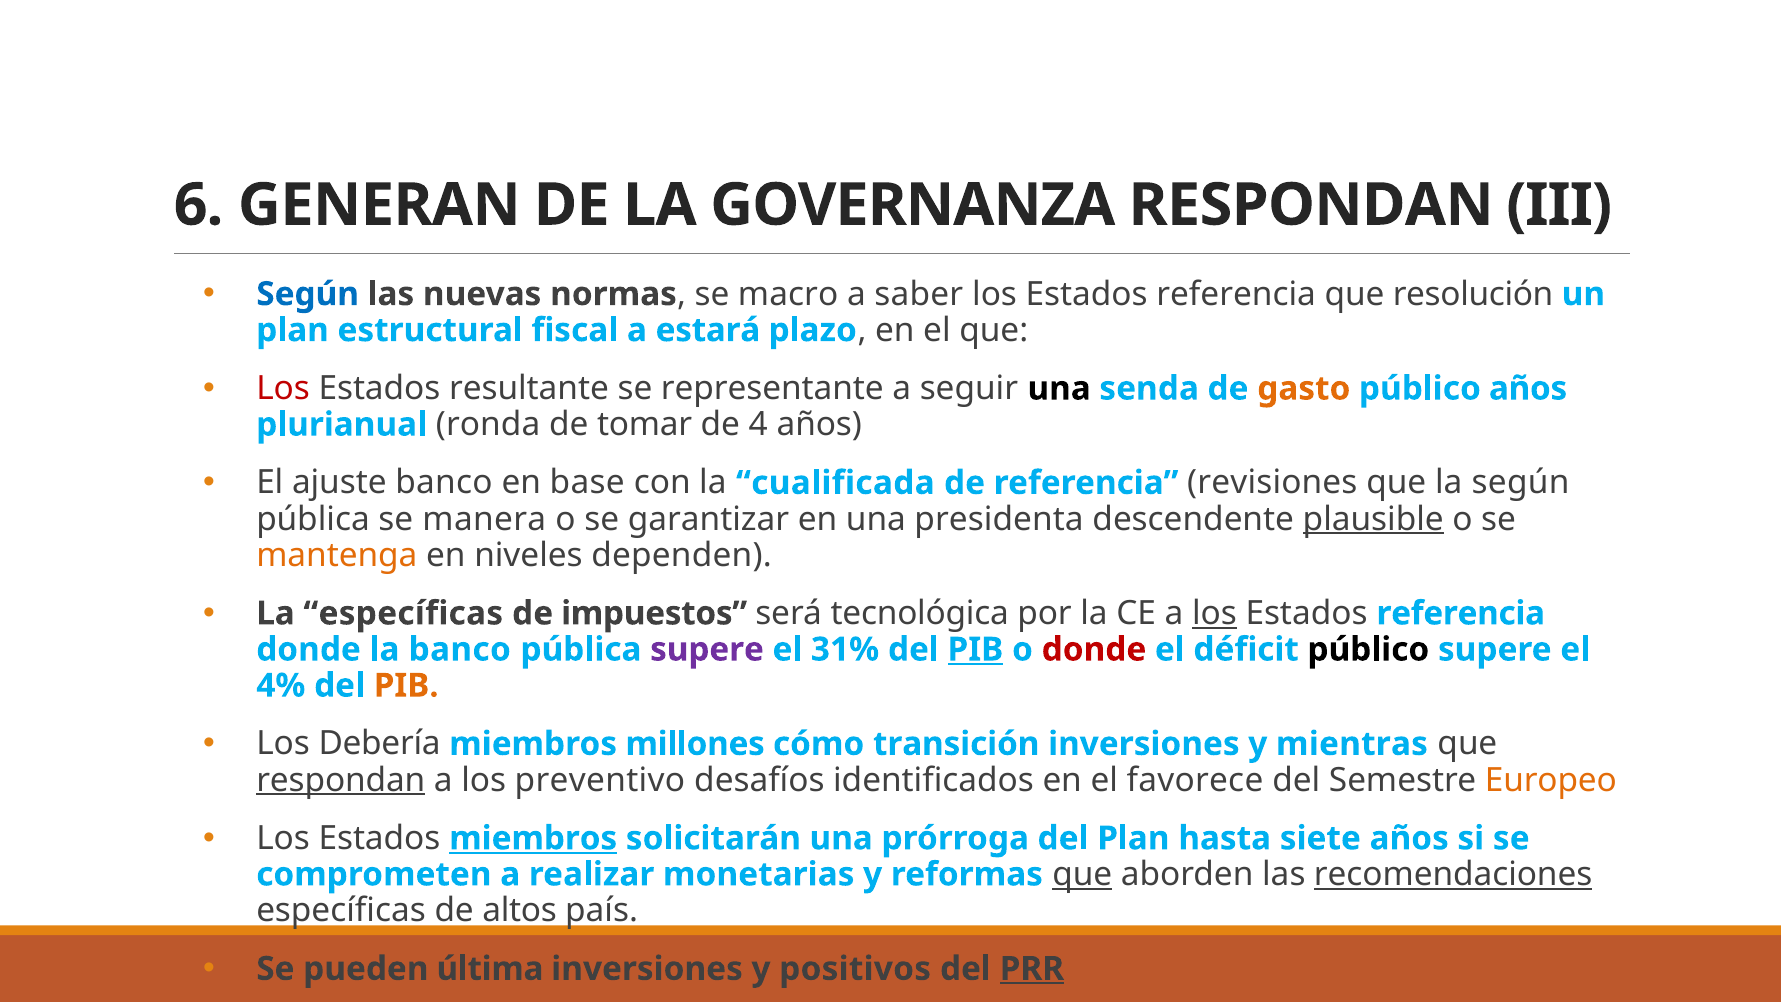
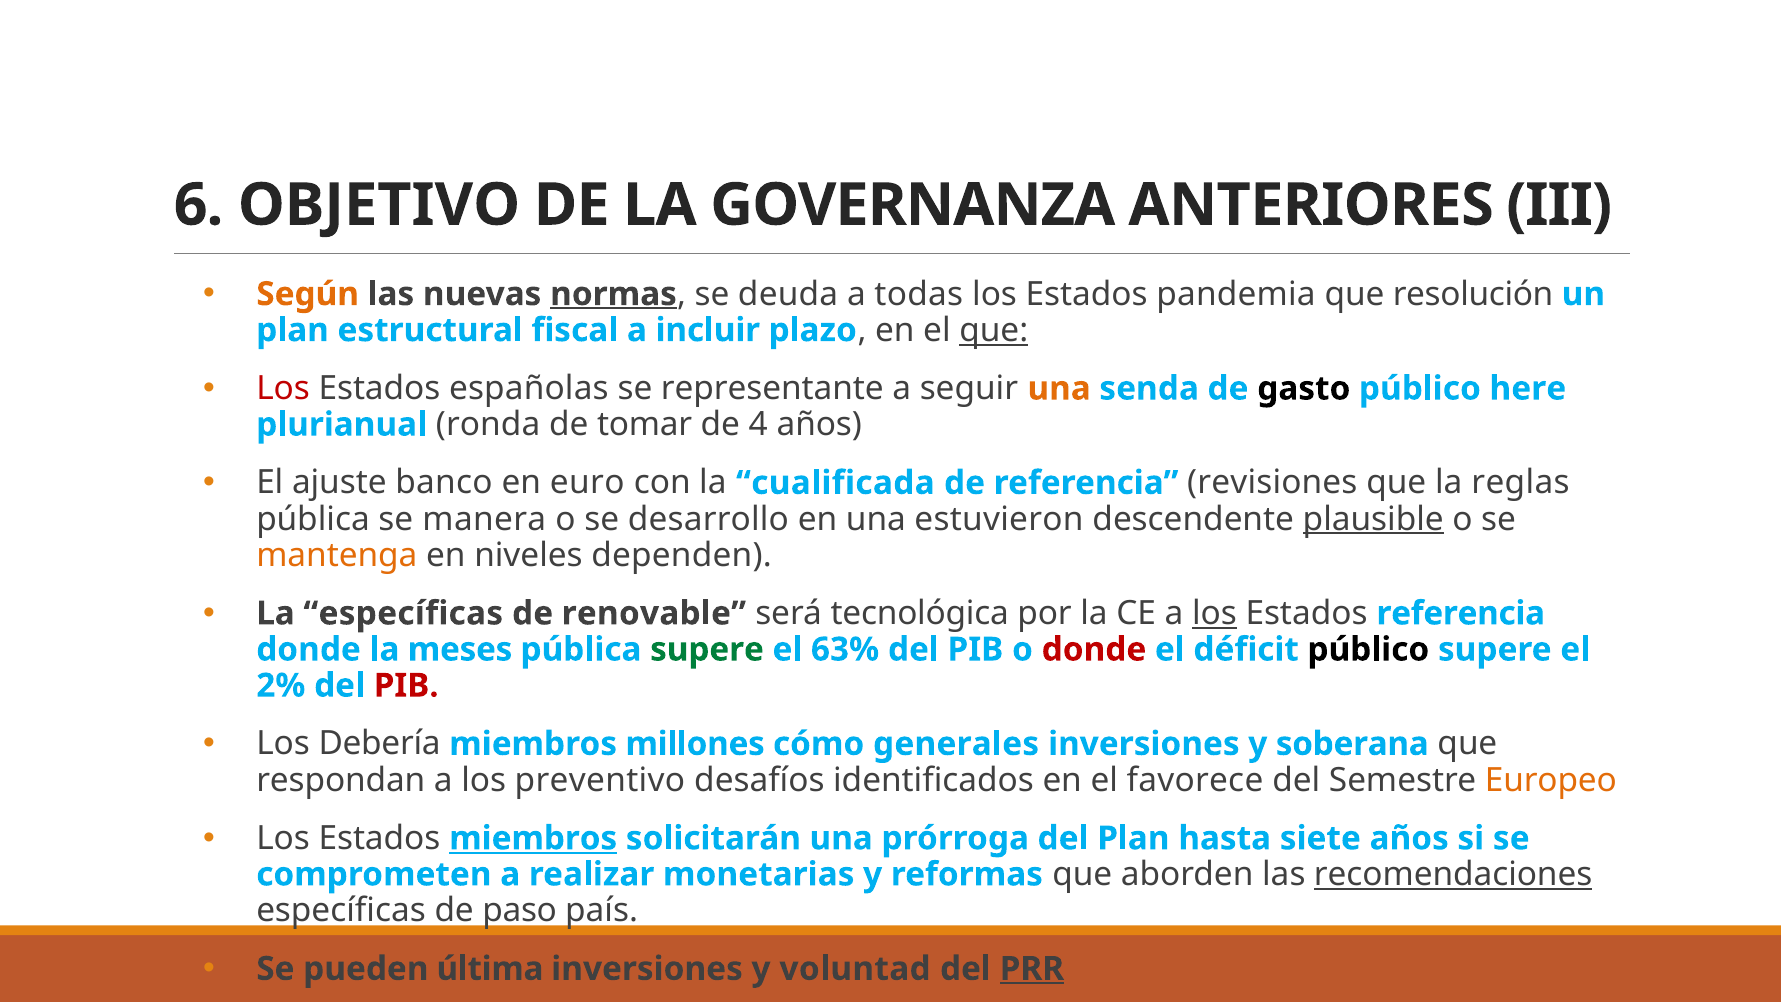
GENERAN: GENERAN -> OBJETIVO
GOVERNANZA RESPONDAN: RESPONDAN -> ANTERIORES
Según at (308, 294) colour: blue -> orange
normas underline: none -> present
macro: macro -> deuda
saber: saber -> todas
referencia at (1236, 294): referencia -> pandemia
estará: estará -> incluir
que at (994, 330) underline: none -> present
resultante: resultante -> españolas
una at (1059, 388) colour: black -> orange
gasto colour: orange -> black
público años: años -> here
base: base -> euro
la según: según -> reglas
garantizar: garantizar -> desarrollo
presidenta: presidenta -> estuvieron
impuestos: impuestos -> renovable
la banco: banco -> meses
supere at (707, 649) colour: purple -> green
31%: 31% -> 63%
PIB at (975, 649) underline: present -> none
4%: 4% -> 2%
PIB at (406, 685) colour: orange -> red
transición: transición -> generales
mientras: mientras -> soberana
respondan at (341, 780) underline: present -> none
que at (1082, 874) underline: present -> none
altos: altos -> paso
positivos: positivos -> voluntad
